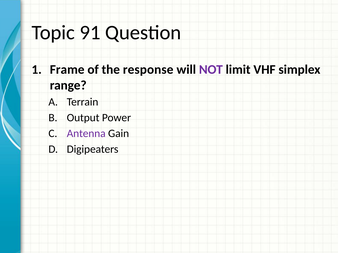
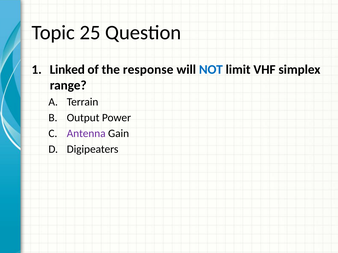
91: 91 -> 25
Frame: Frame -> Linked
NOT colour: purple -> blue
